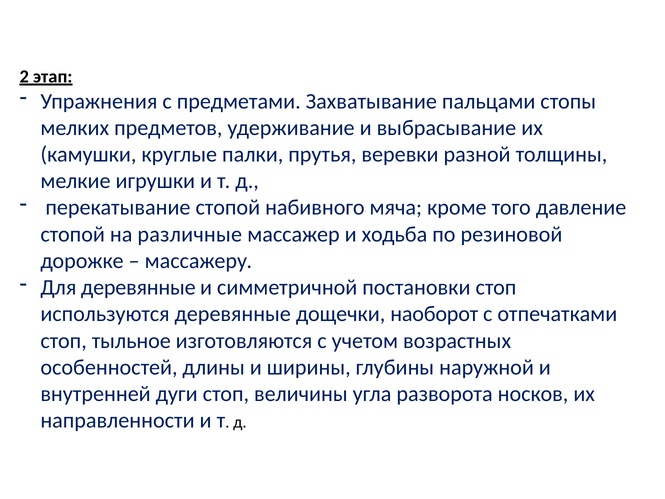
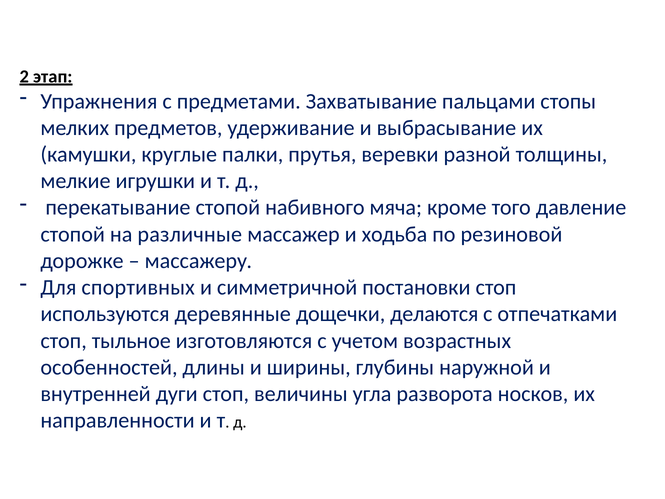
Для деревянные: деревянные -> спортивных
наоборот: наоборот -> делаются
